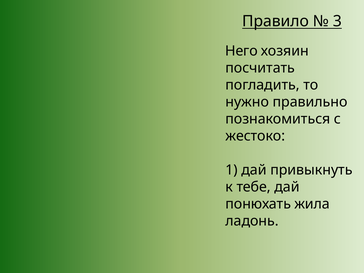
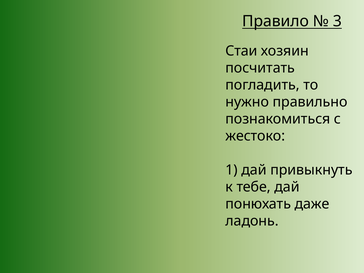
Него: Него -> Стаи
жила: жила -> даже
